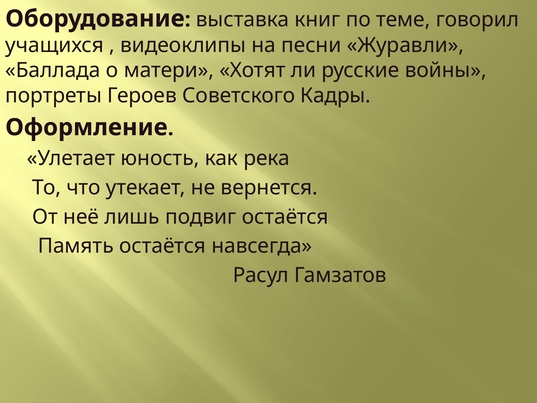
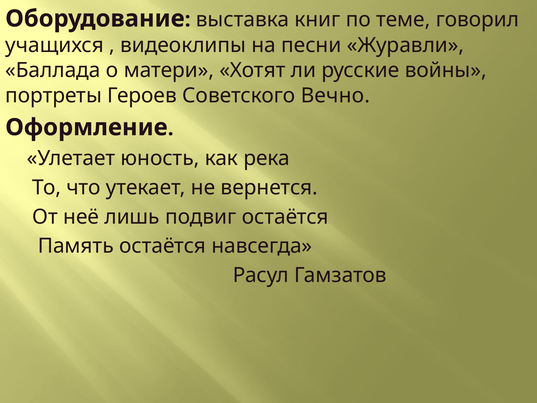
Кадры: Кадры -> Вечно
